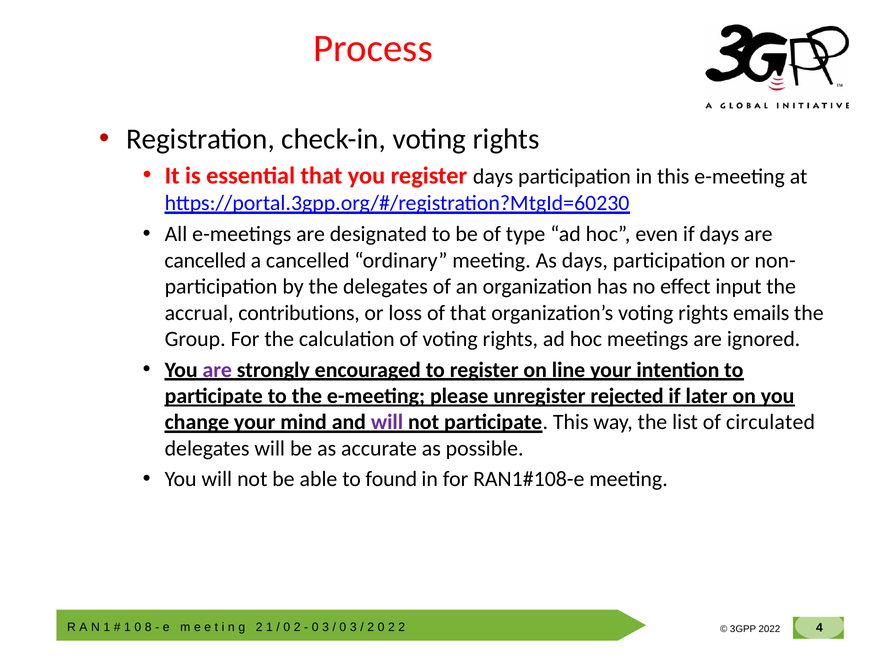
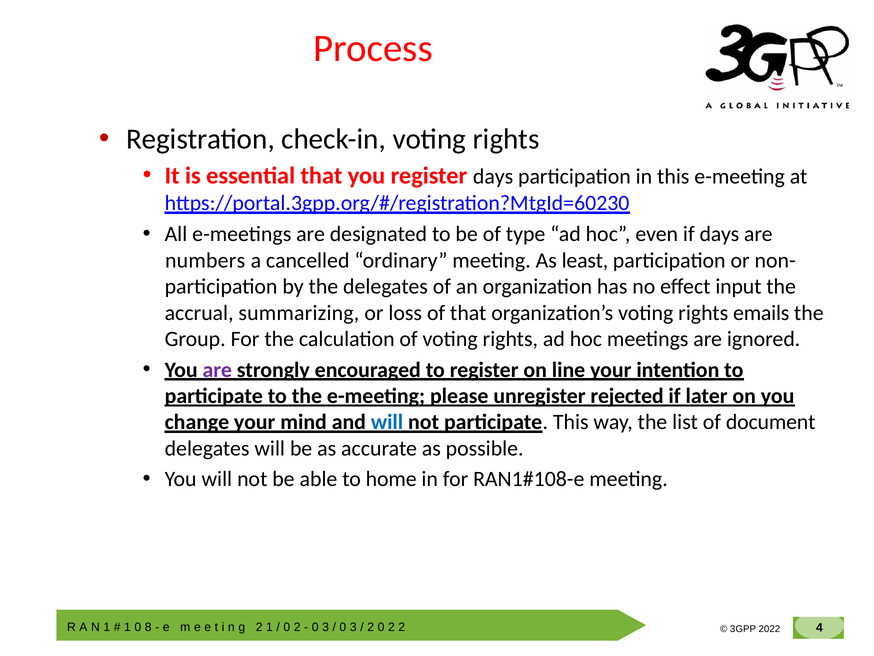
cancelled at (205, 260): cancelled -> numbers
As days: days -> least
contributions: contributions -> summarizing
will at (387, 422) colour: purple -> blue
circulated: circulated -> document
found: found -> home
